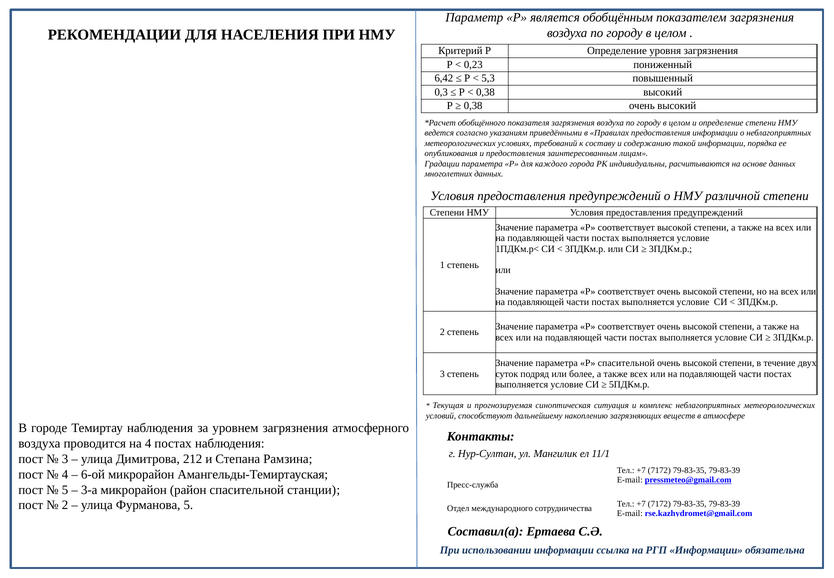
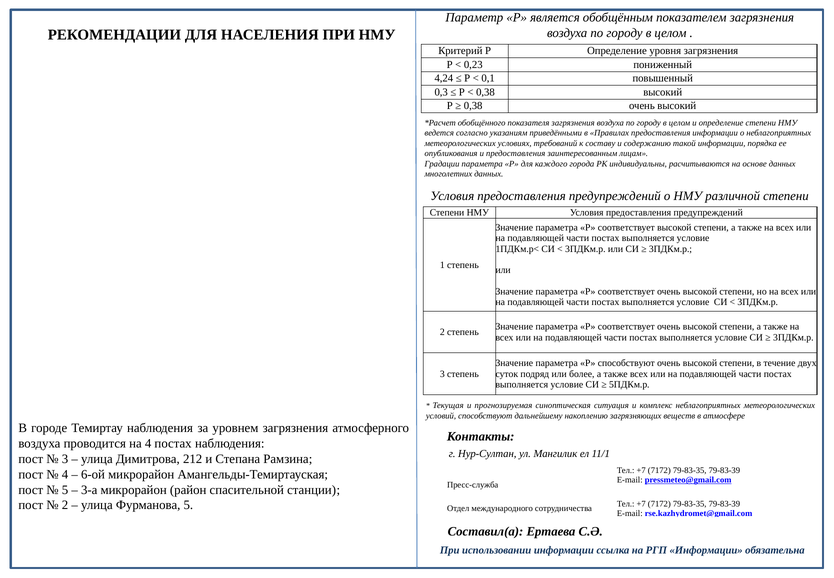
6,42: 6,42 -> 4,24
5,3: 5,3 -> 0,1
Р спасительной: спасительной -> способствуют
